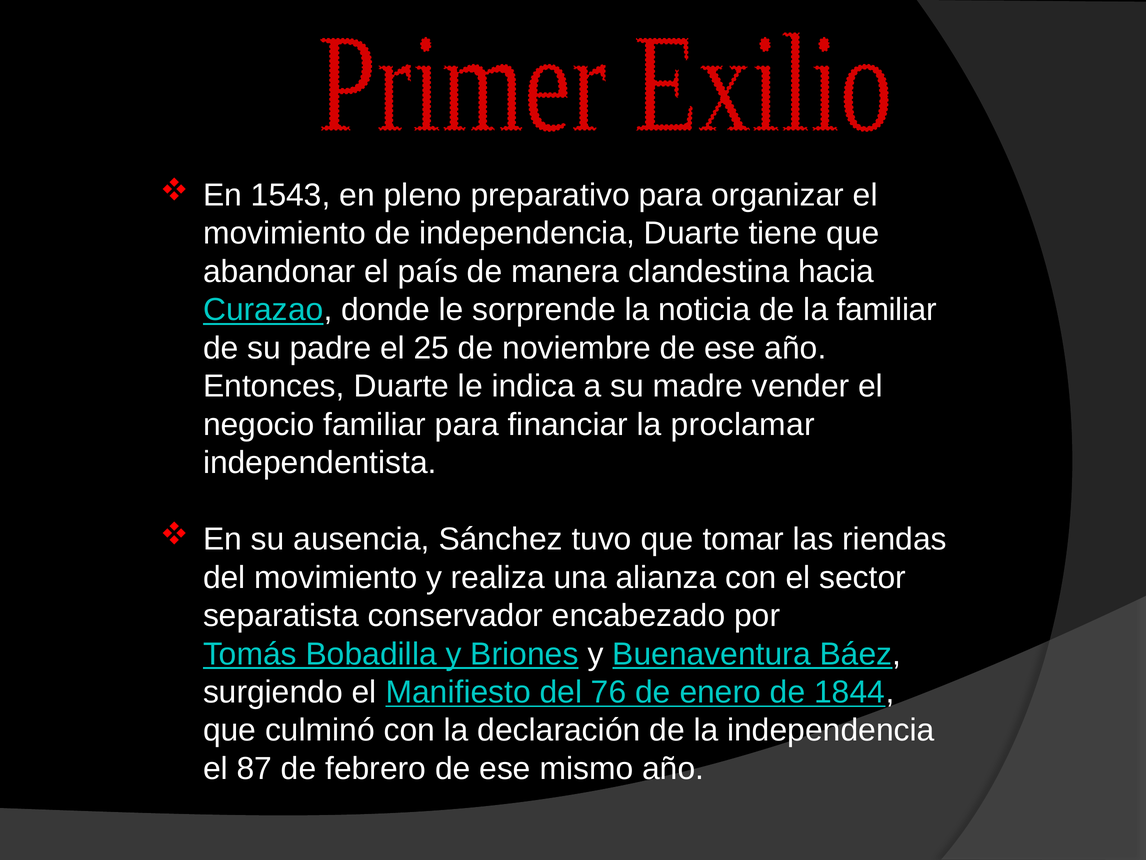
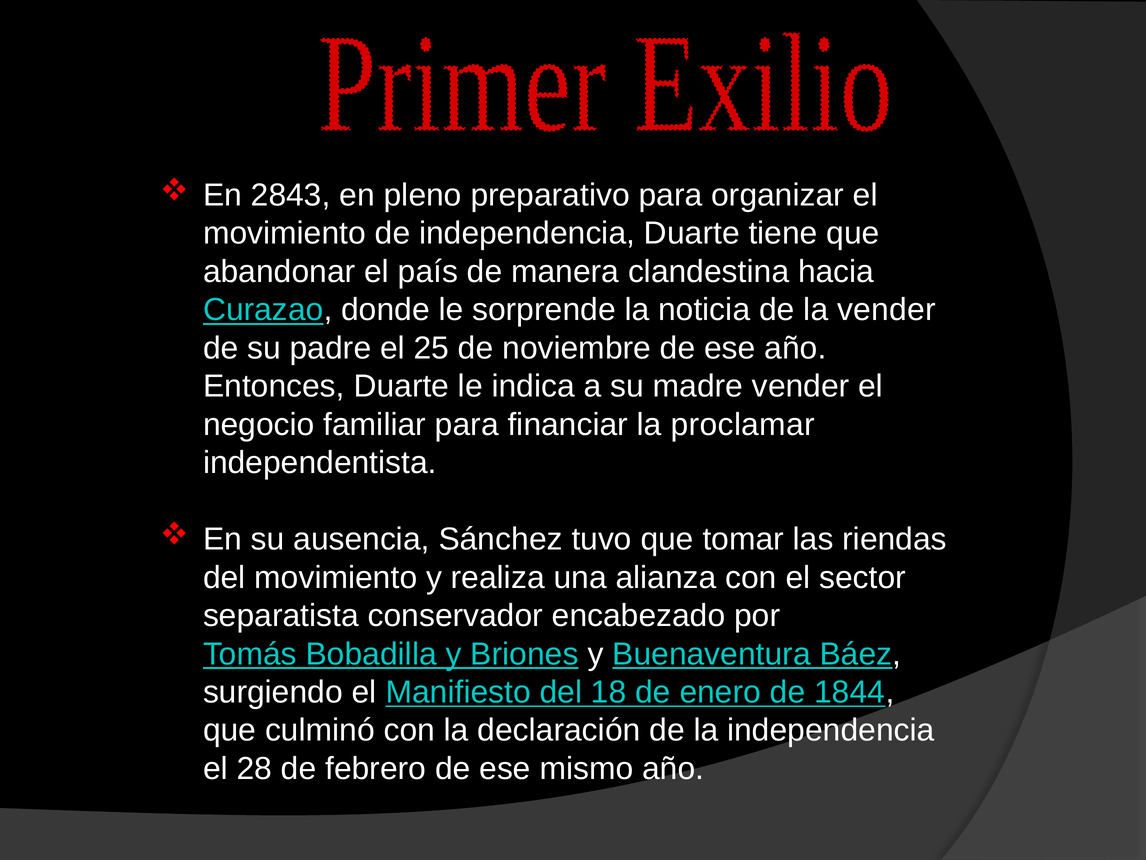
1543: 1543 -> 2843
la familiar: familiar -> vender
76: 76 -> 18
87: 87 -> 28
